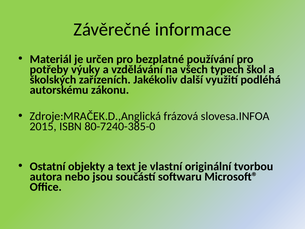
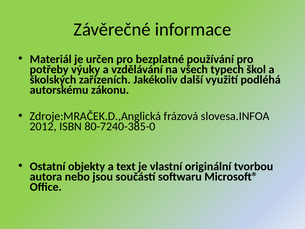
2015: 2015 -> 2012
